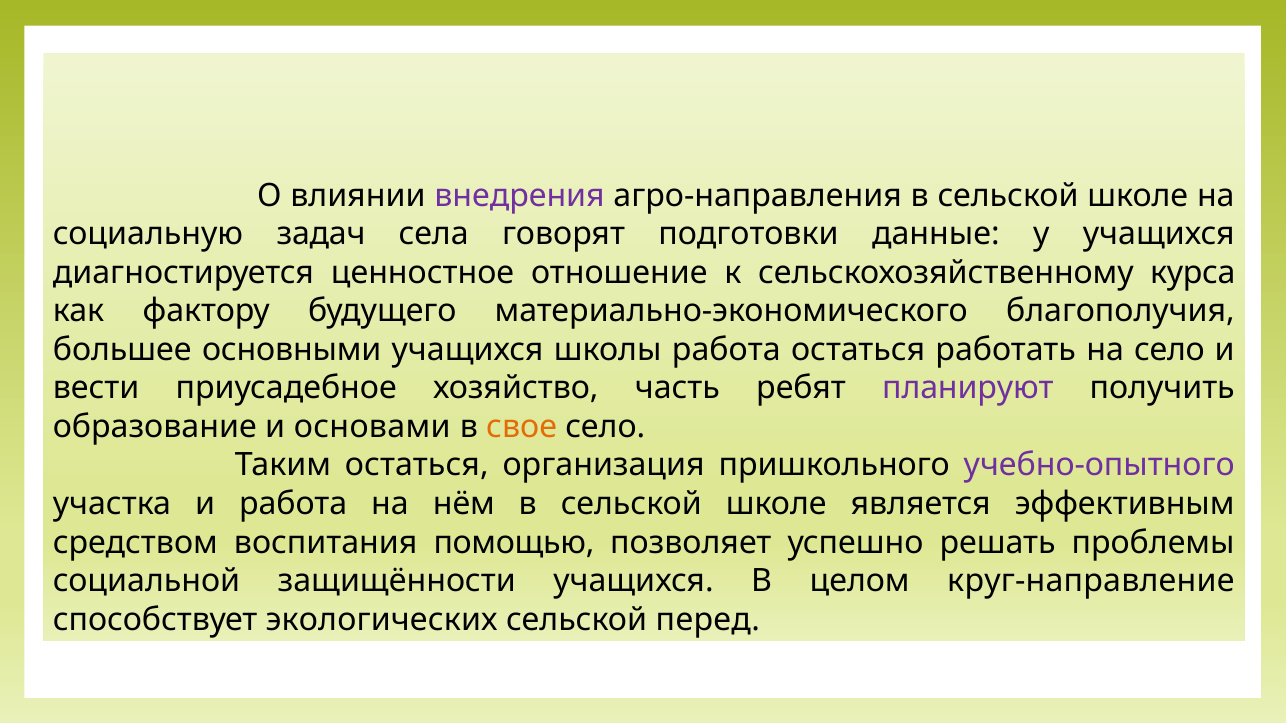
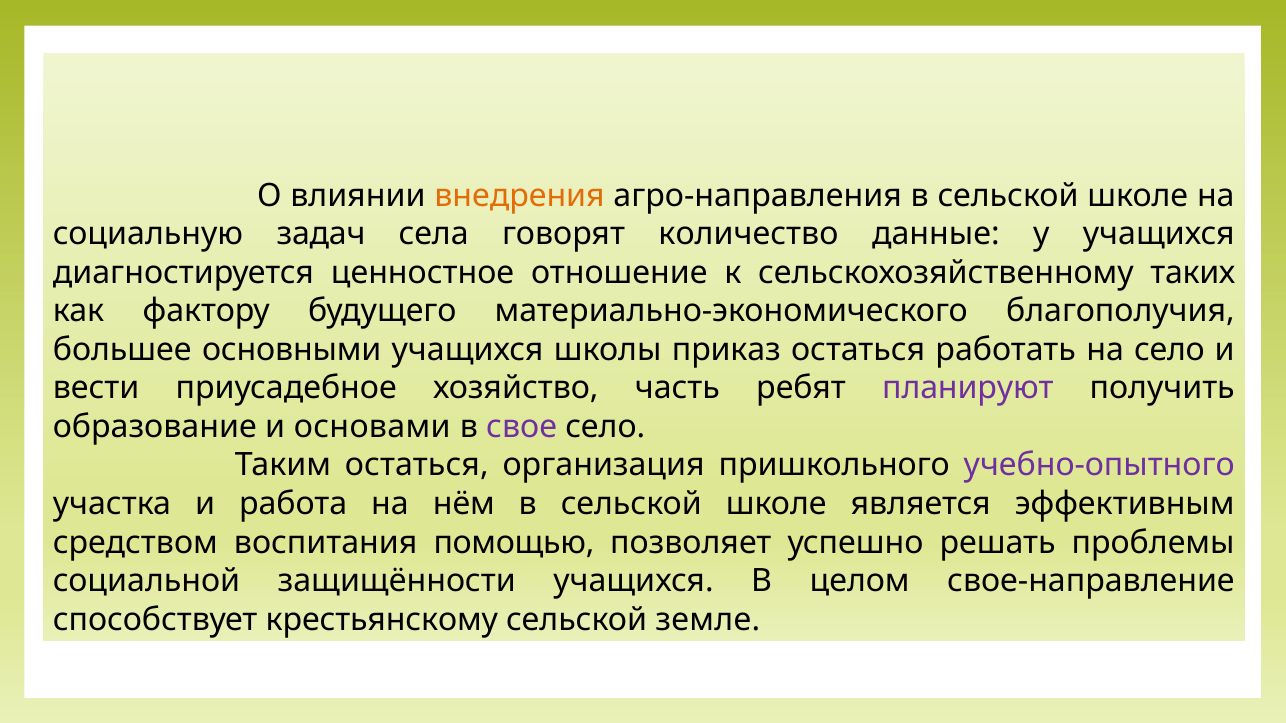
внедрения colour: purple -> orange
подготовки: подготовки -> количество
курса: курса -> таких
школы работа: работа -> приказ
свое colour: orange -> purple
круг-направление: круг-направление -> свое-направление
экологических: экологических -> крестьянскому
перед: перед -> земле
